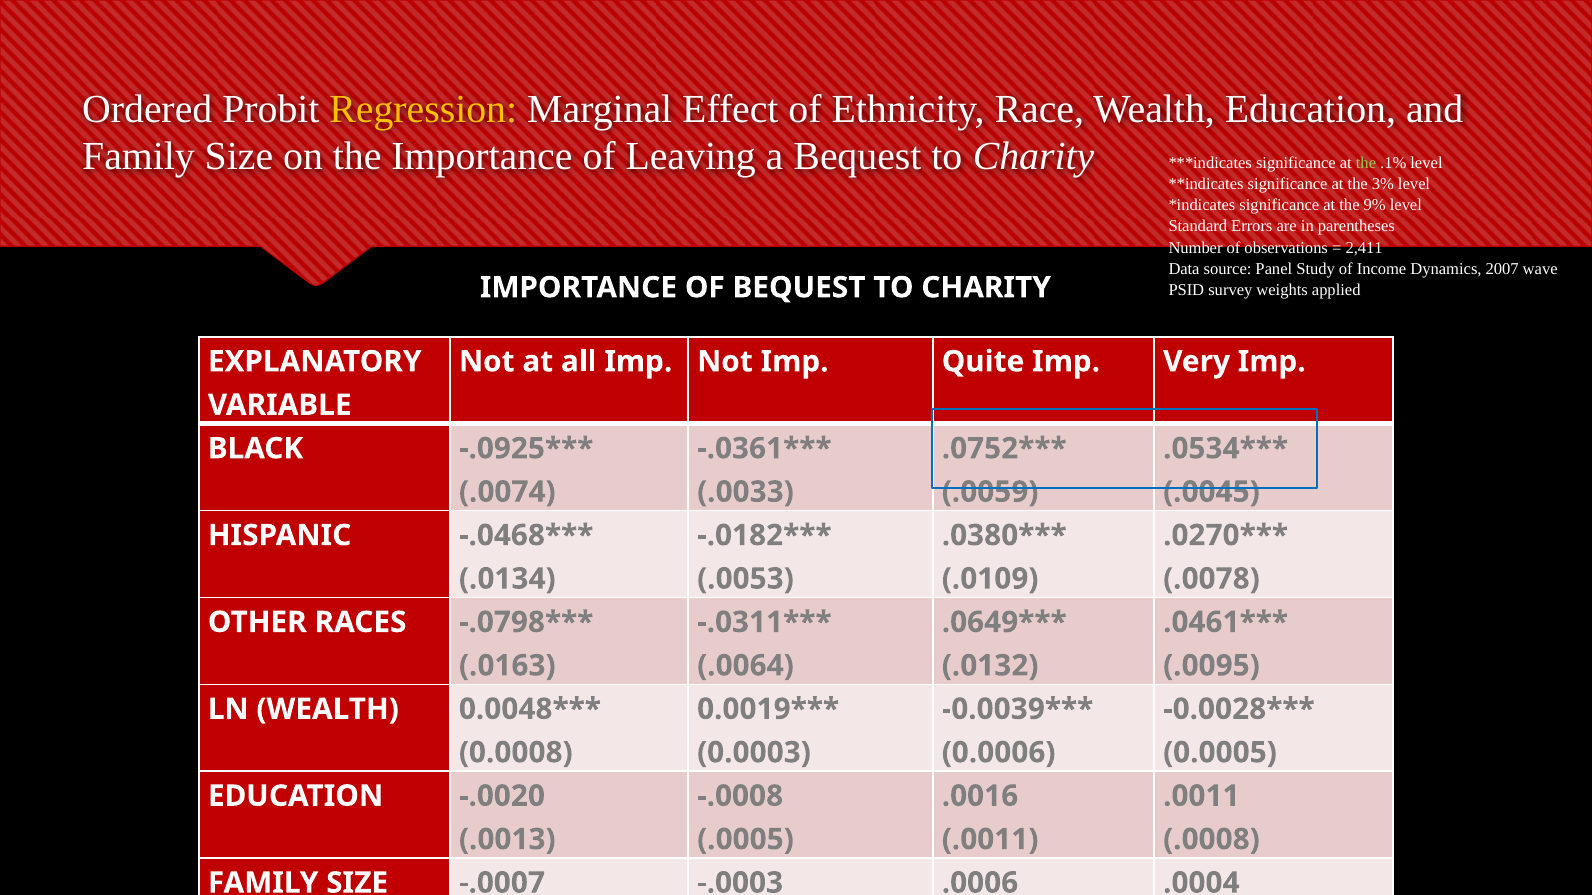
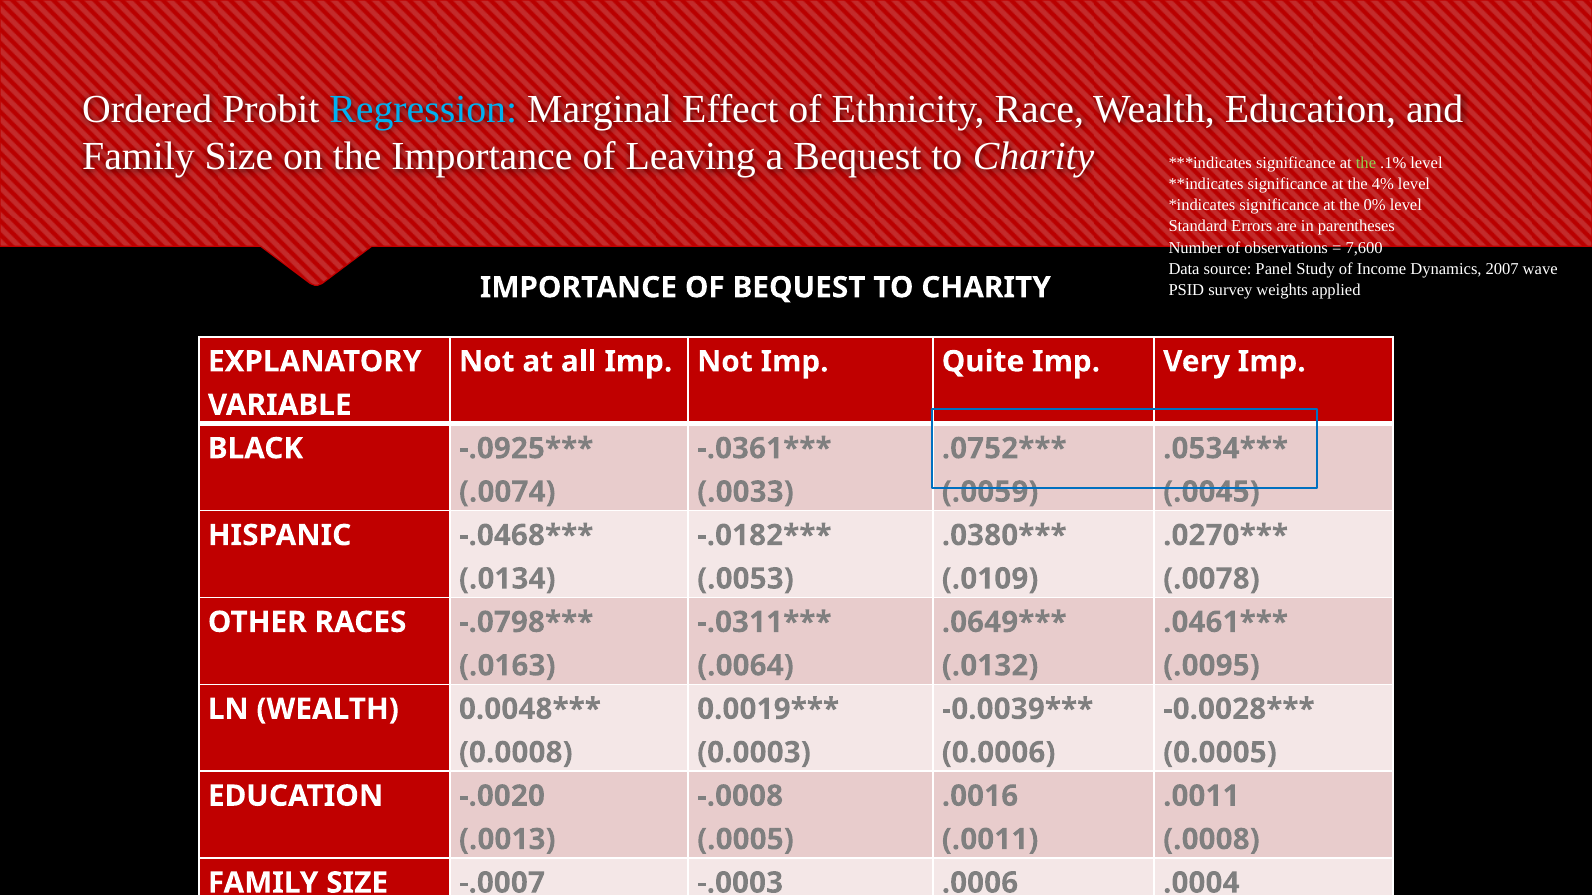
Regression colour: yellow -> light blue
3%: 3% -> 4%
9%: 9% -> 0%
2,411: 2,411 -> 7,600
